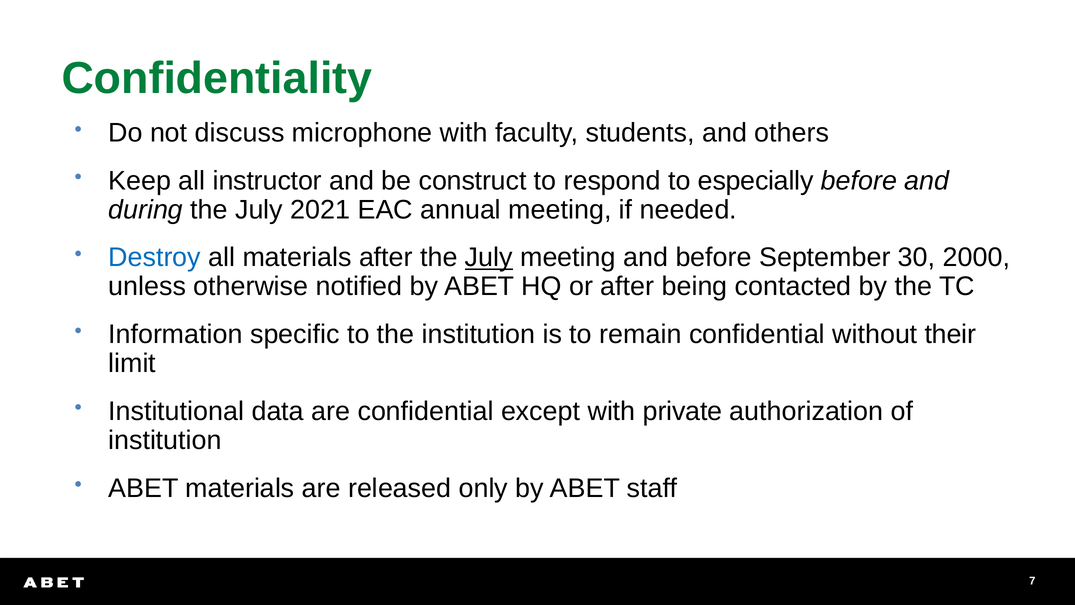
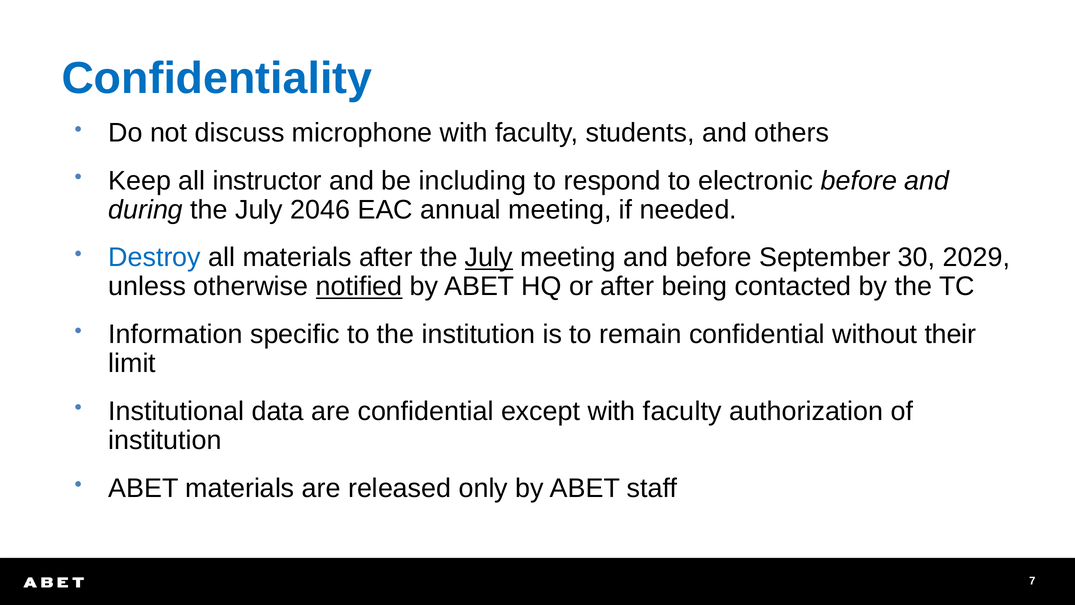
Confidentiality colour: green -> blue
construct: construct -> including
especially: especially -> electronic
2021: 2021 -> 2046
2000: 2000 -> 2029
notified underline: none -> present
except with private: private -> faculty
